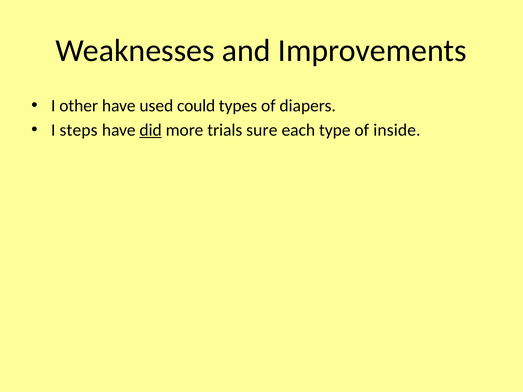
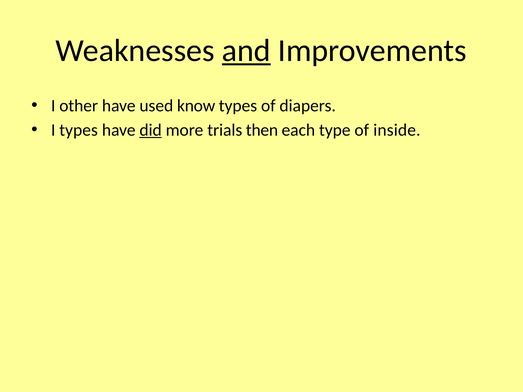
and underline: none -> present
could: could -> know
I steps: steps -> types
sure: sure -> then
